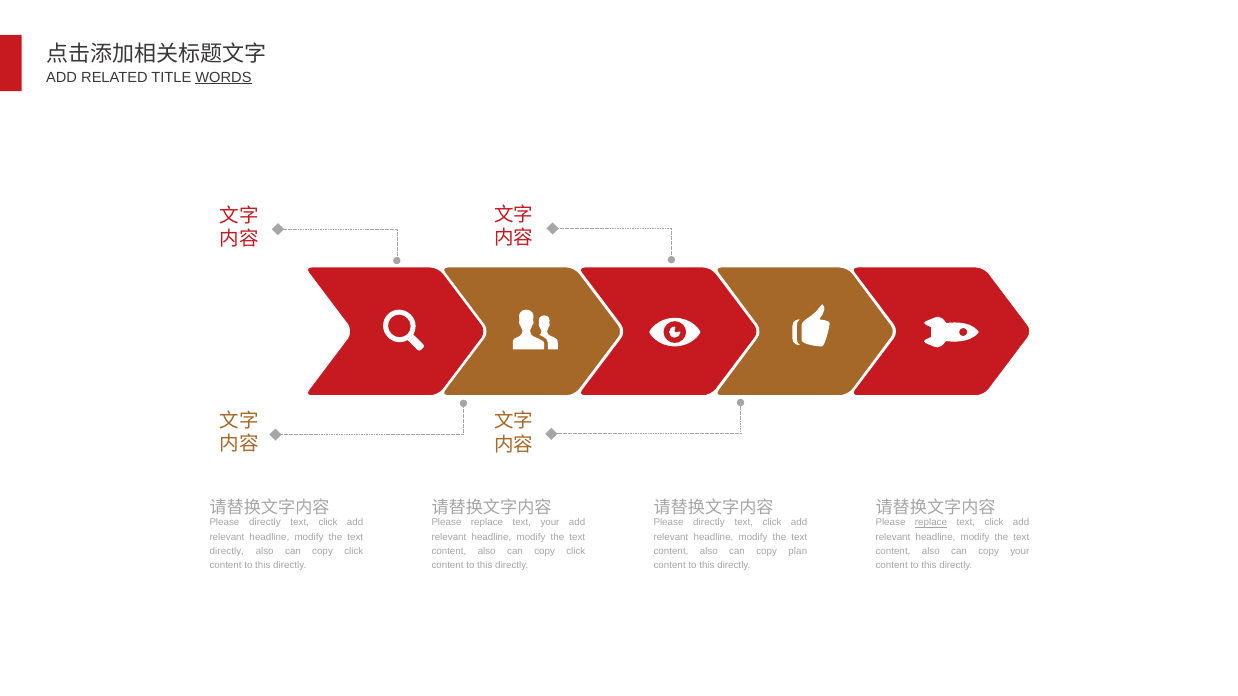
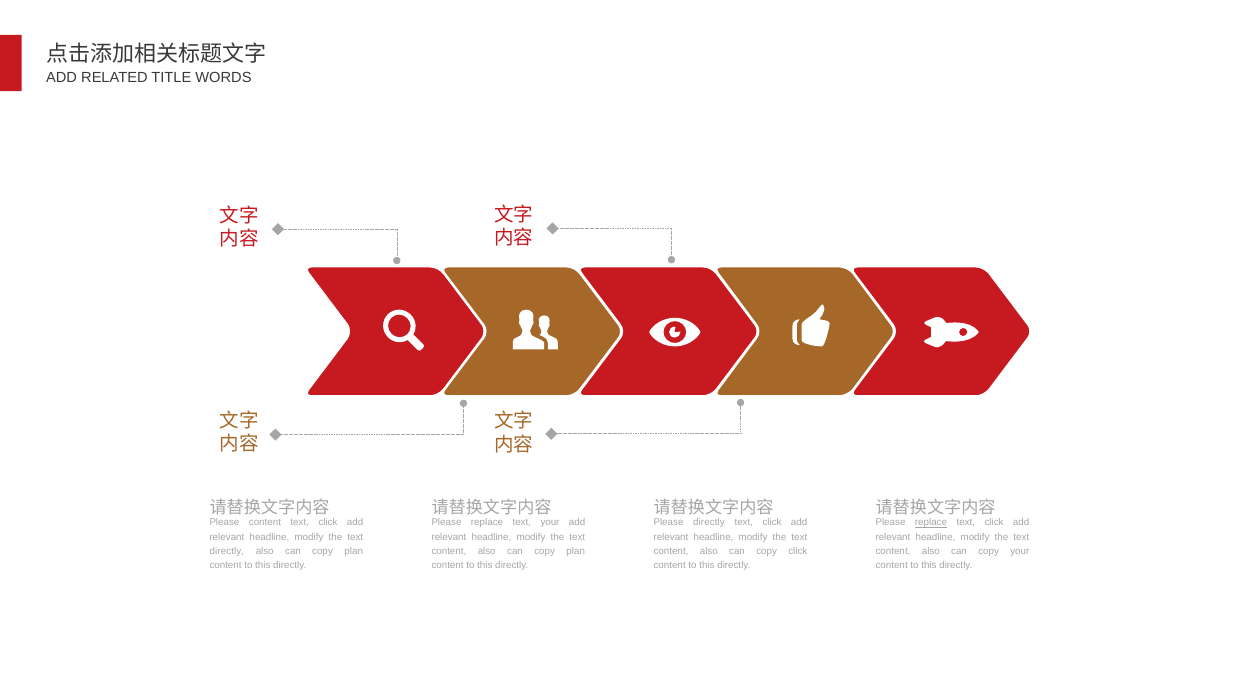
WORDS underline: present -> none
directly at (265, 523): directly -> content
click at (354, 551): click -> plan
click at (576, 551): click -> plan
copy plan: plan -> click
